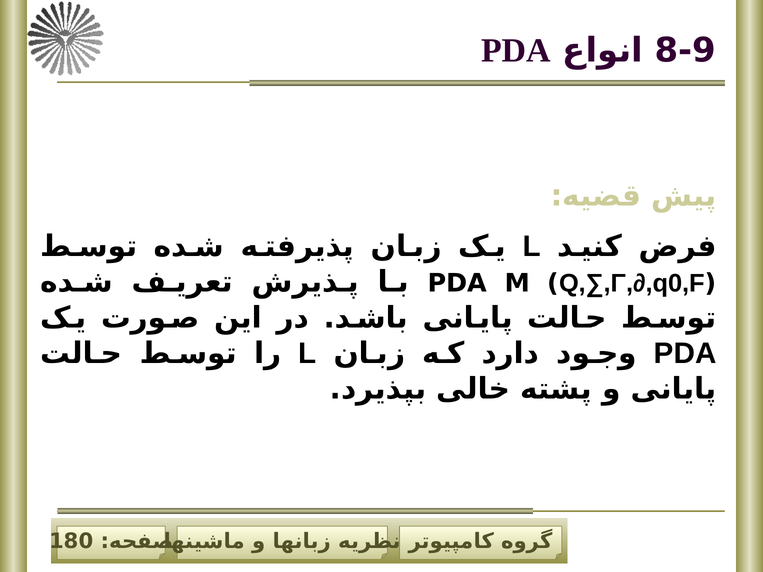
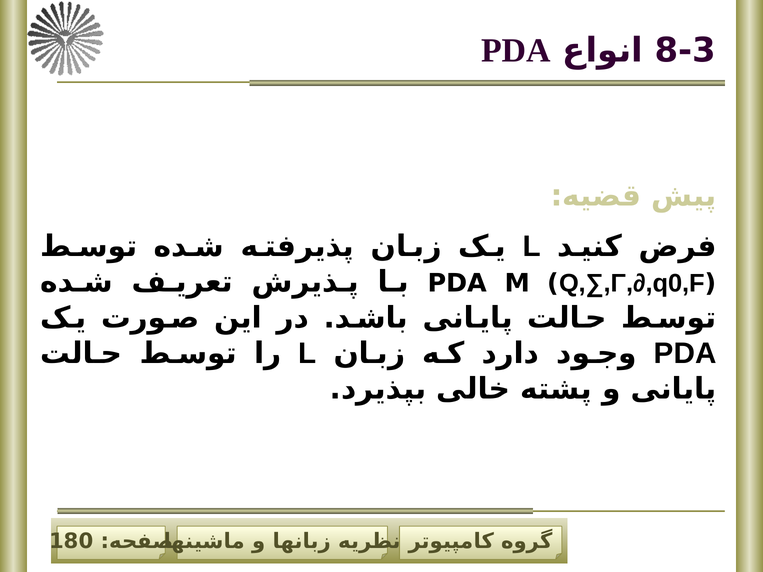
8-9: 8-9 -> 8-3
